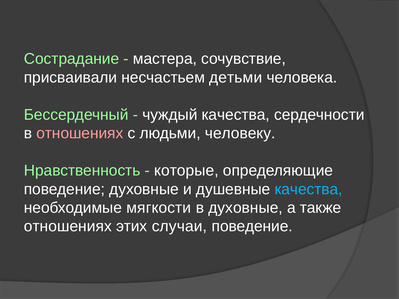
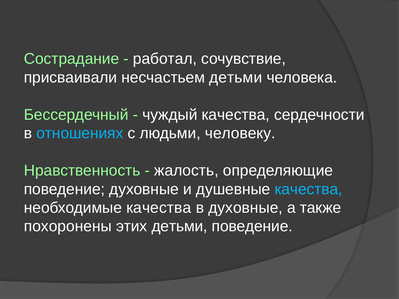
мастера: мастера -> работал
отношениях at (80, 133) colour: pink -> light blue
которые: которые -> жалость
необходимые мягкости: мягкости -> качества
отношениях at (68, 227): отношениях -> похоронены
этих случаи: случаи -> детьми
